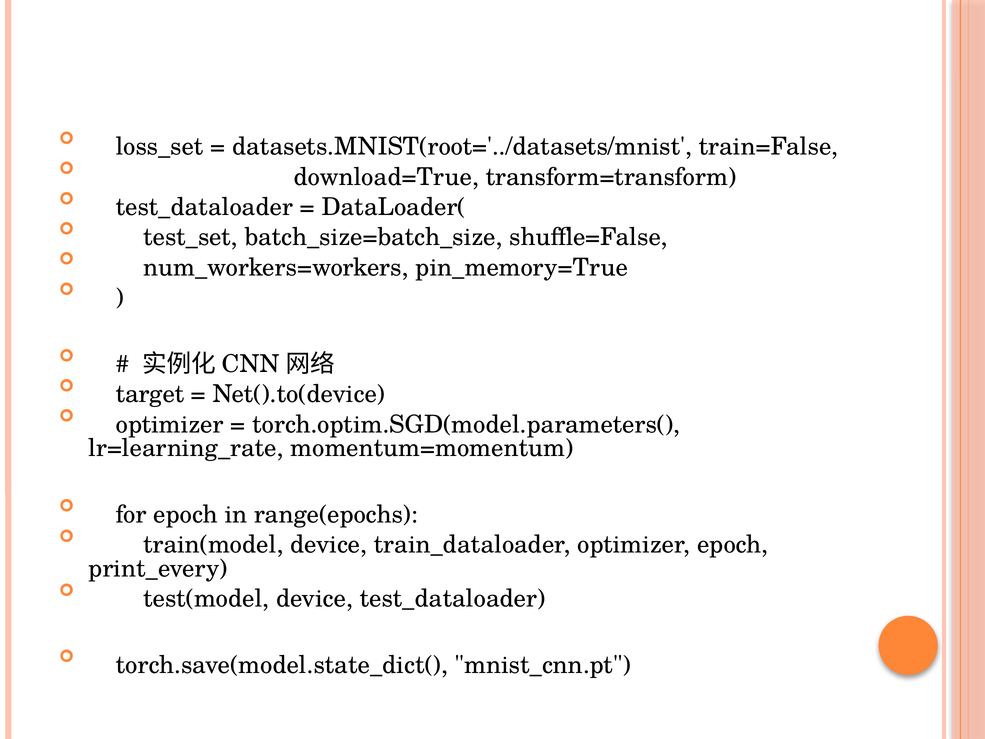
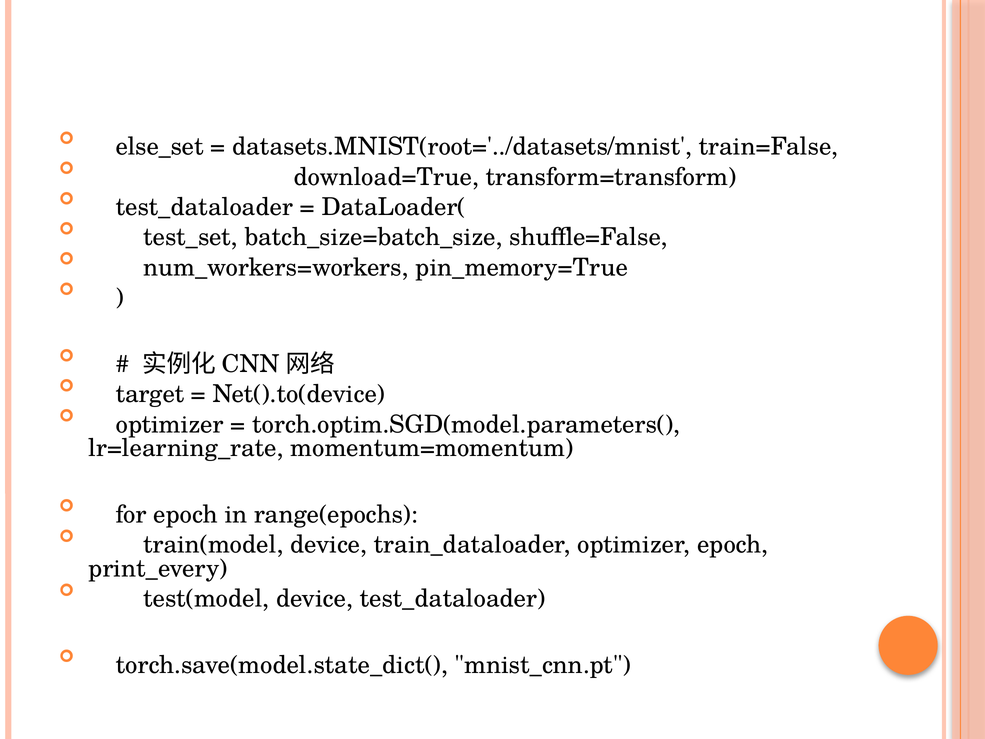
loss_set: loss_set -> else_set
